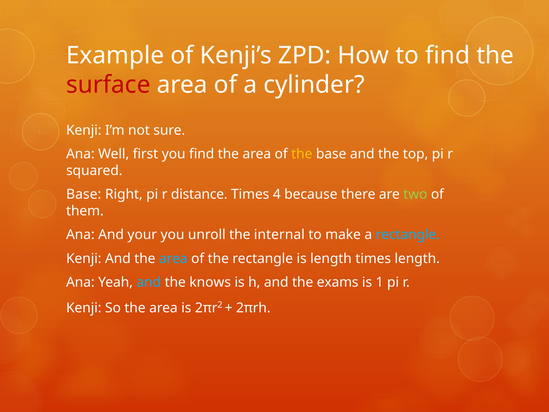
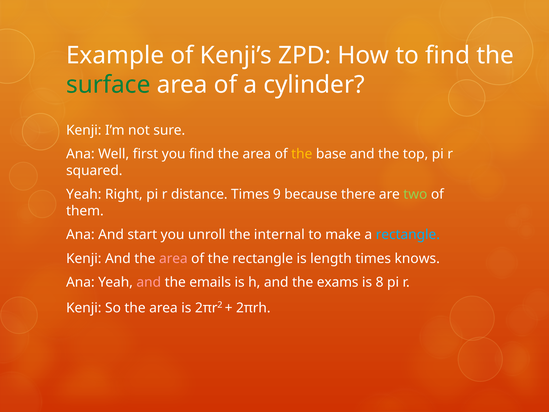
surface colour: red -> green
Base at (84, 194): Base -> Yeah
4: 4 -> 9
your: your -> start
area at (173, 258) colour: light blue -> pink
times length: length -> knows
and at (149, 282) colour: light blue -> pink
knows: knows -> emails
1: 1 -> 8
